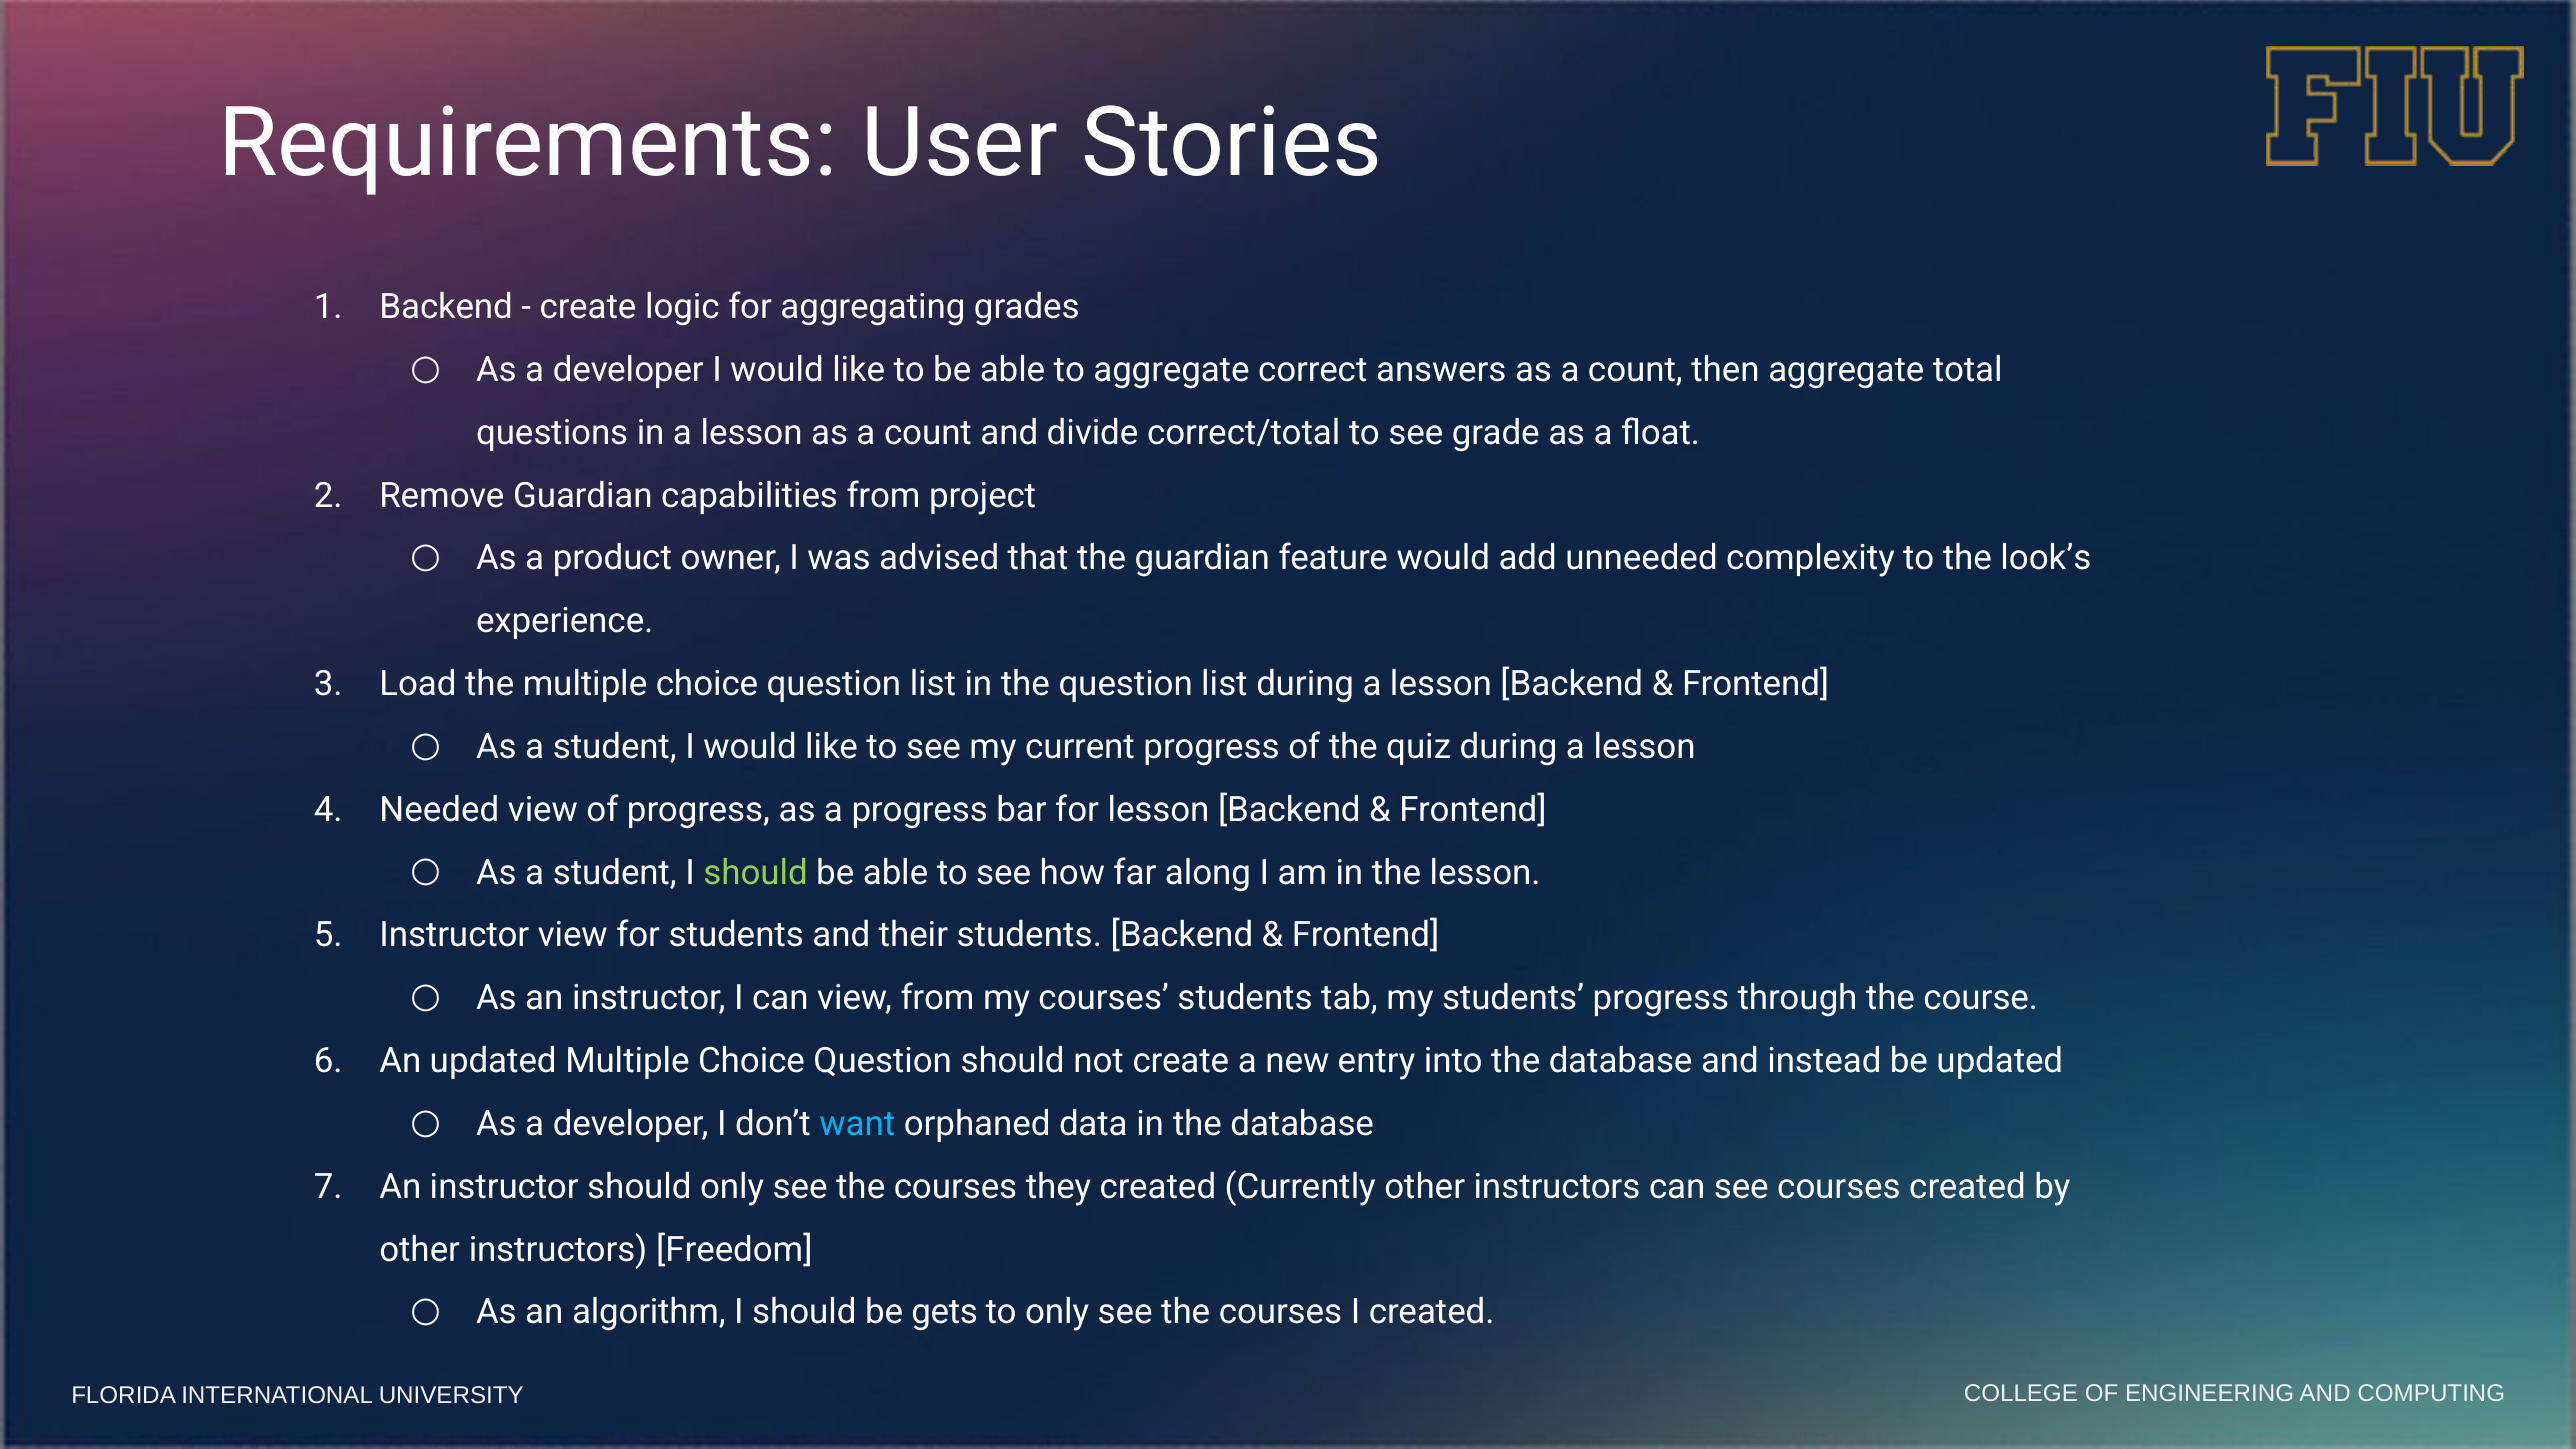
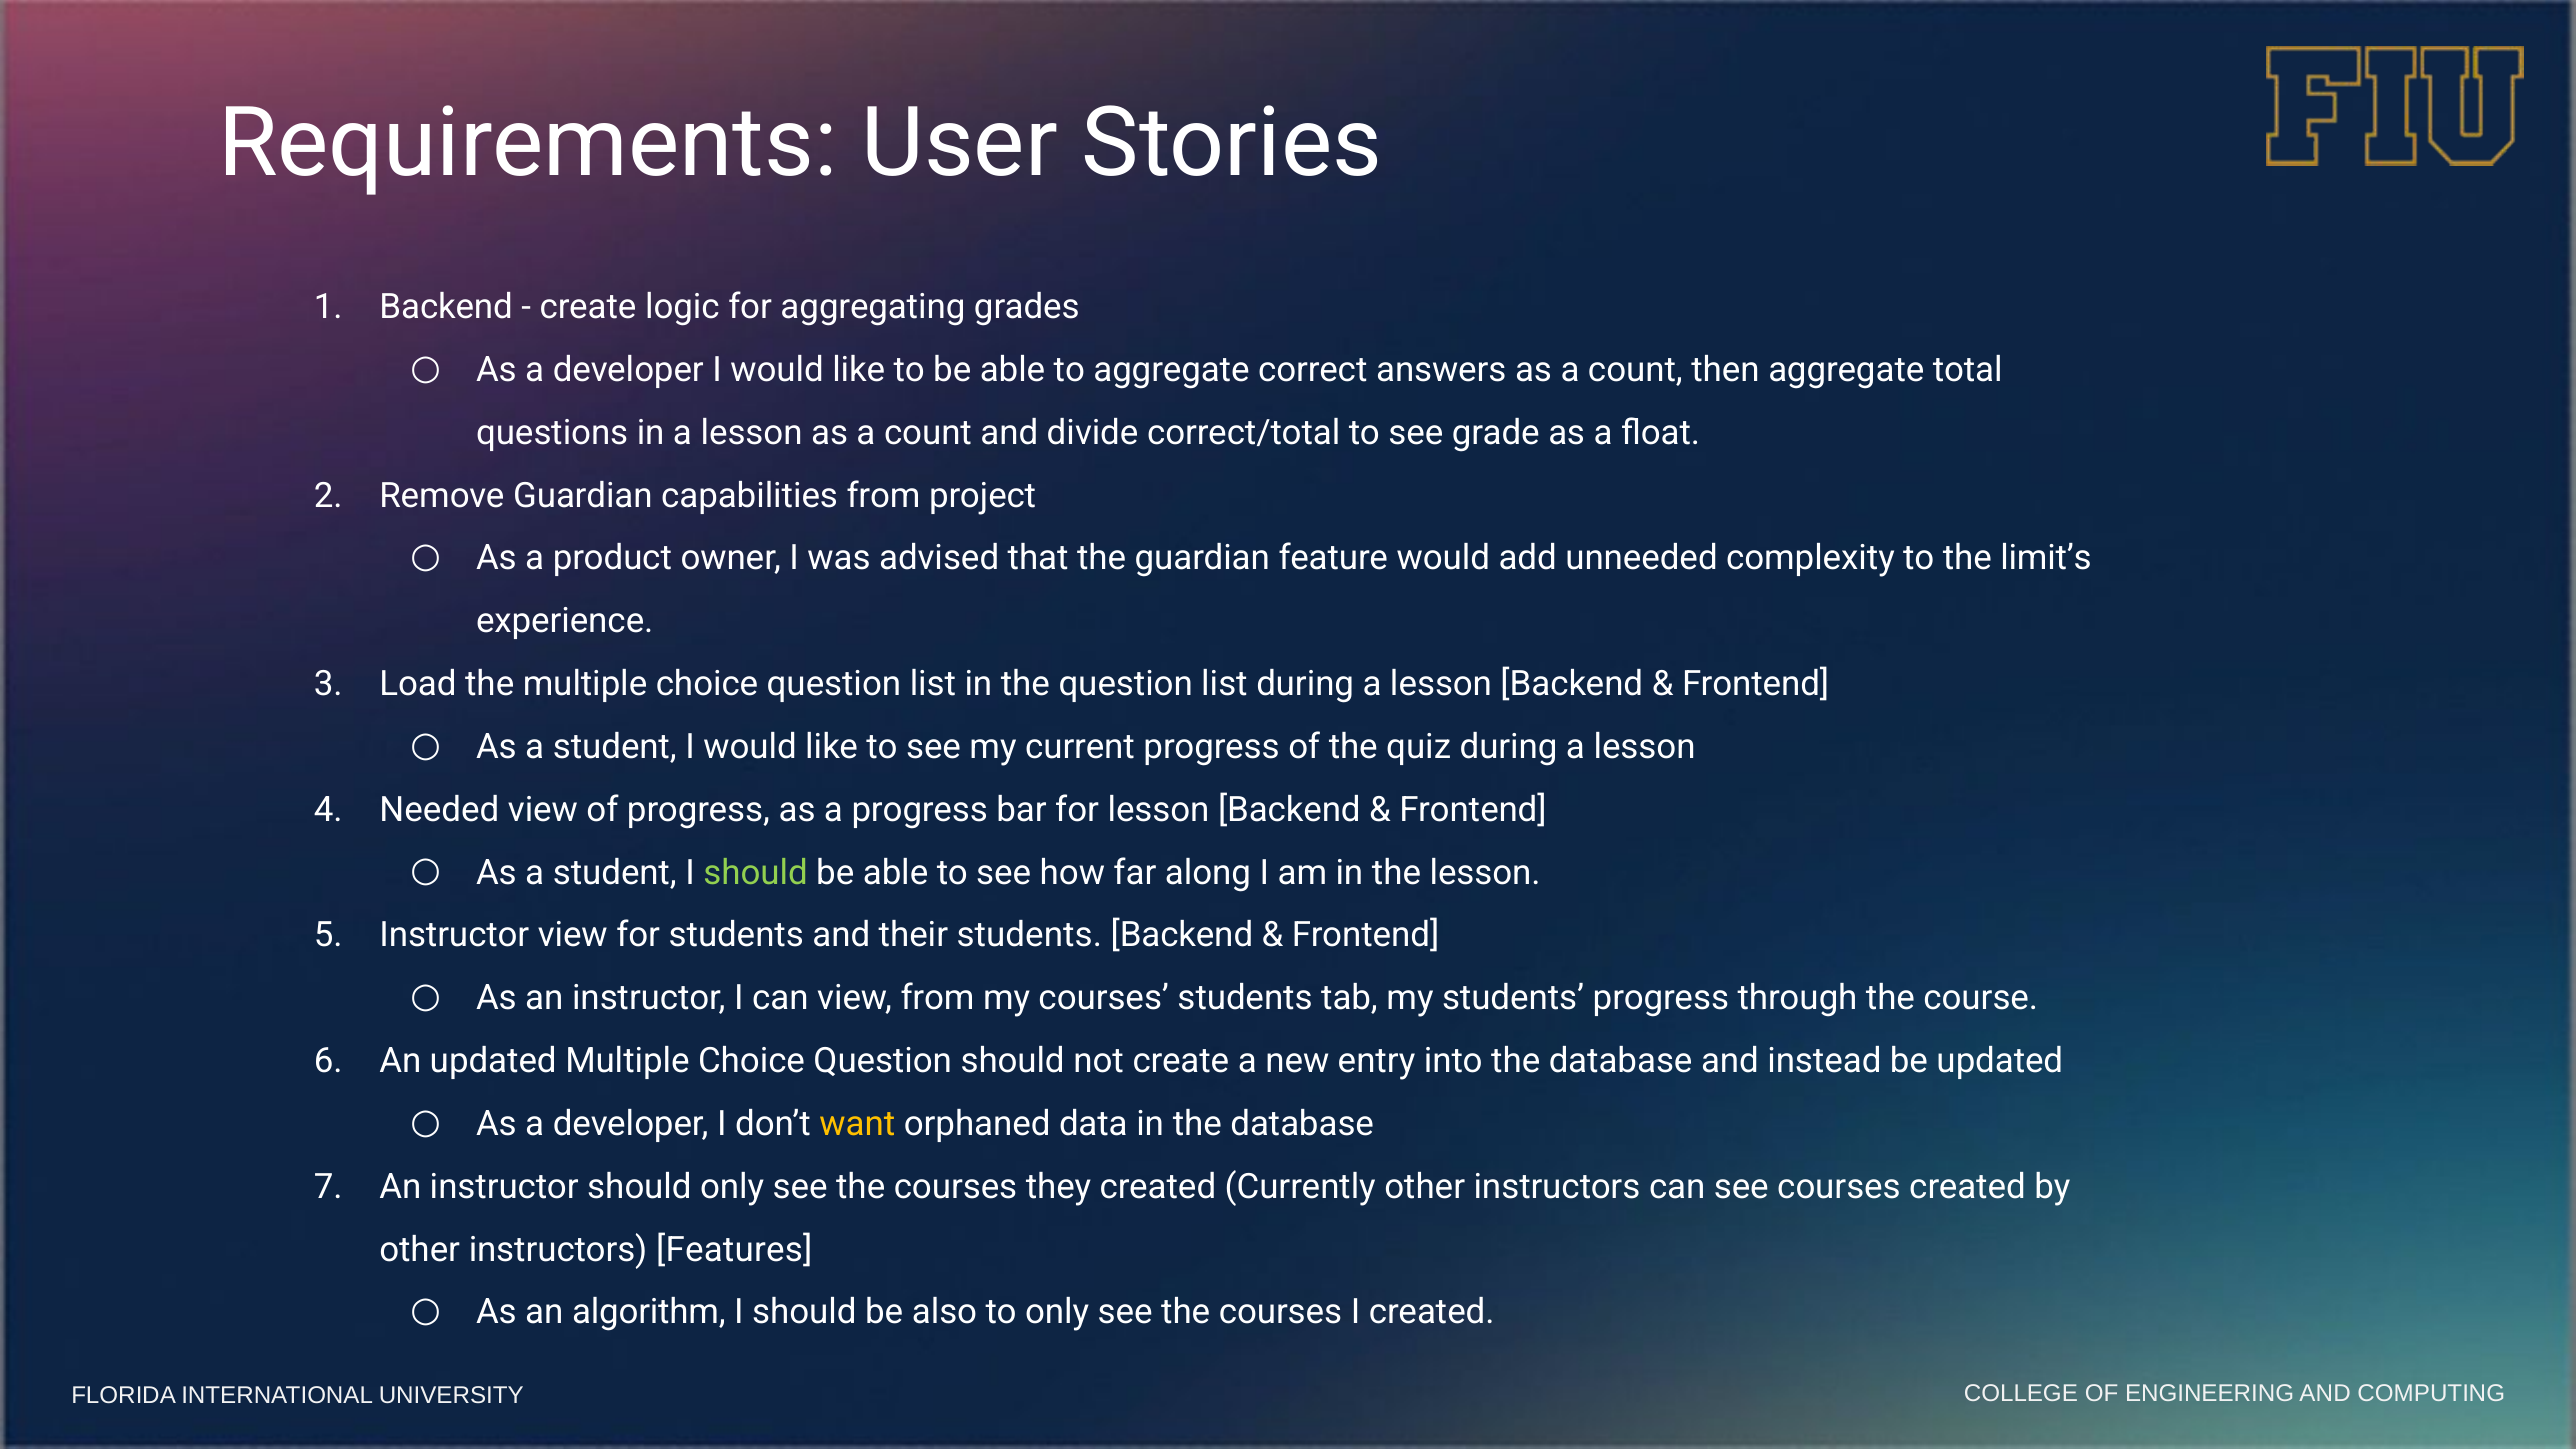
look’s: look’s -> limit’s
want colour: light blue -> yellow
Freedom: Freedom -> Features
gets: gets -> also
